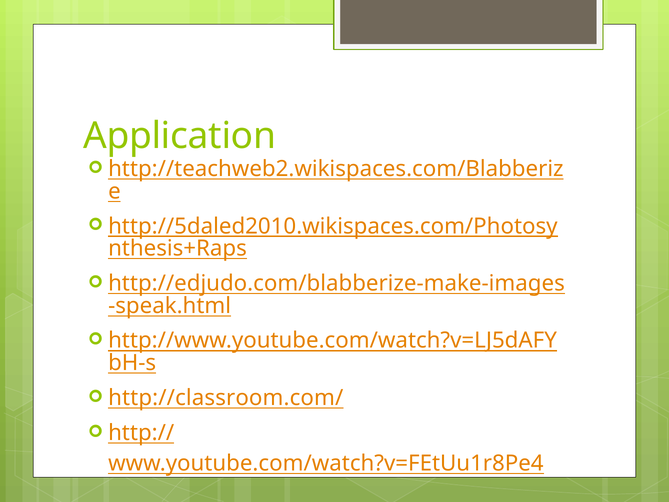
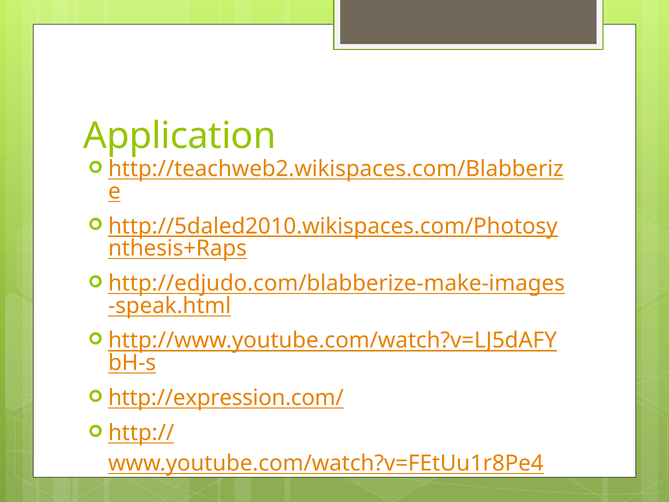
http://classroom.com/: http://classroom.com/ -> http://expression.com/
